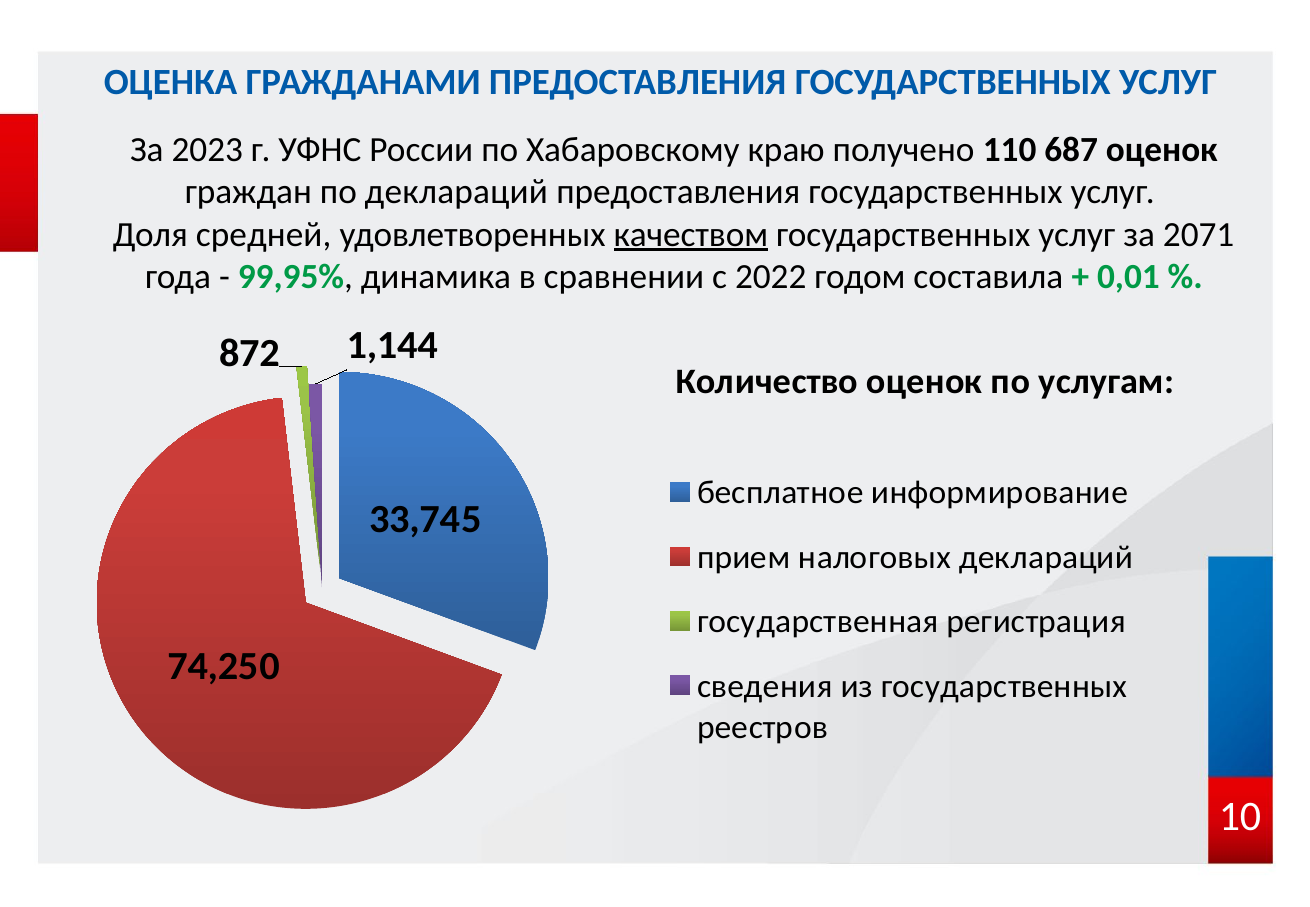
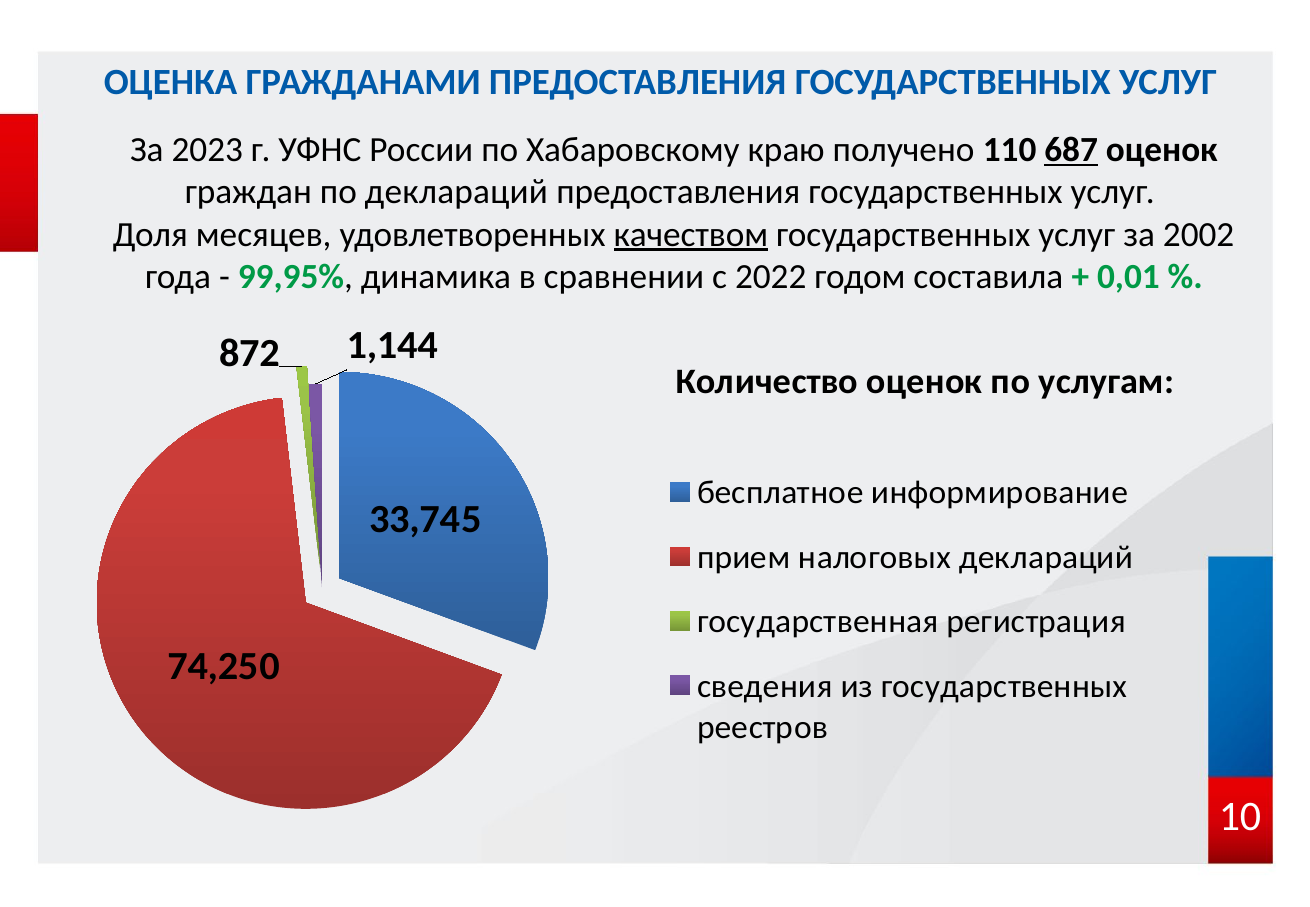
687 underline: none -> present
средней: средней -> месяцев
2071: 2071 -> 2002
